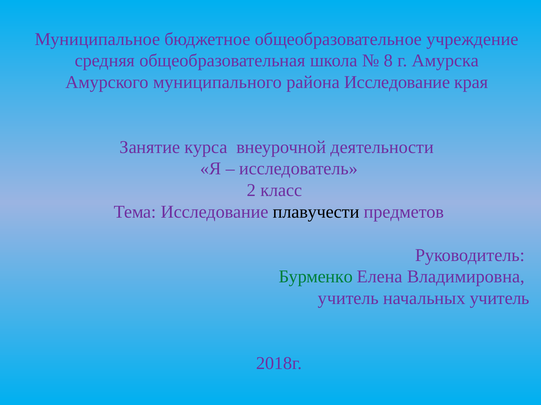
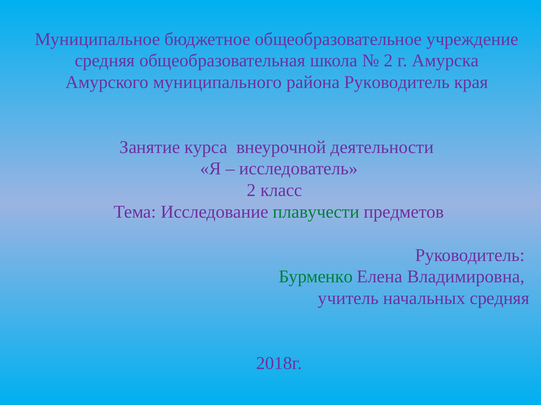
8 at (388, 61): 8 -> 2
района Исследование: Исследование -> Руководитель
плавучести colour: black -> green
начальных учитель: учитель -> средняя
